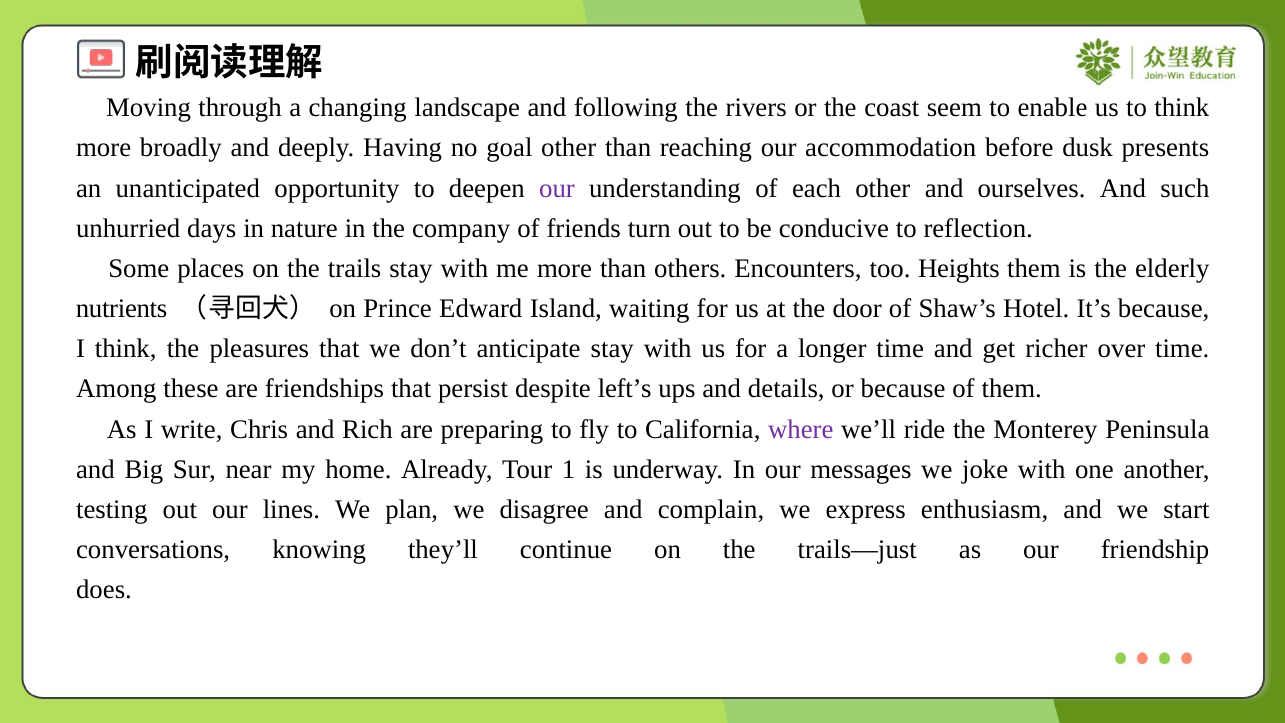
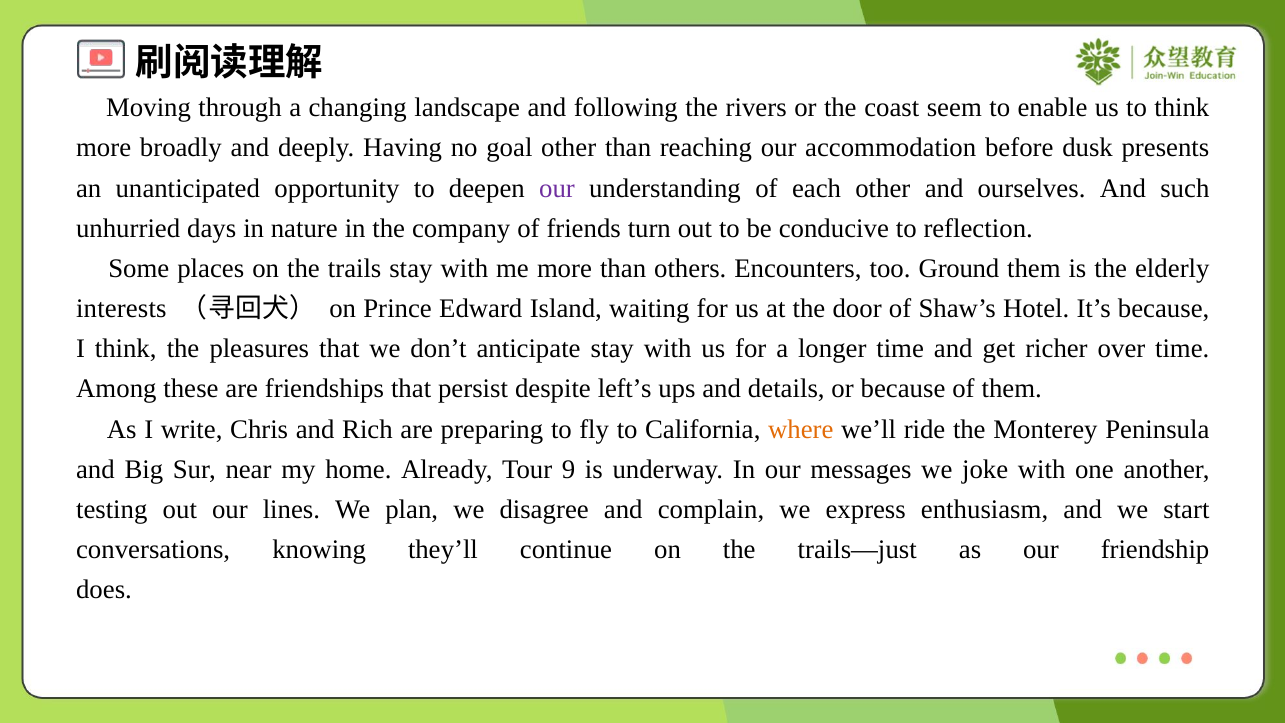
Heights: Heights -> Ground
nutrients: nutrients -> interests
where colour: purple -> orange
1: 1 -> 9
